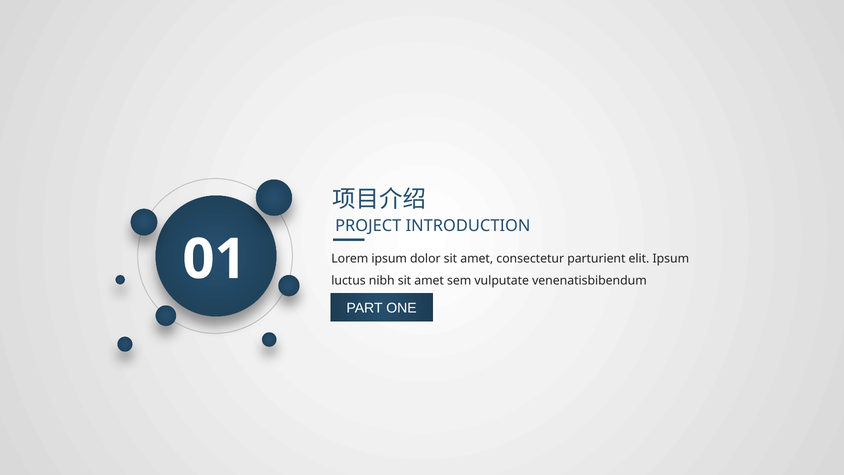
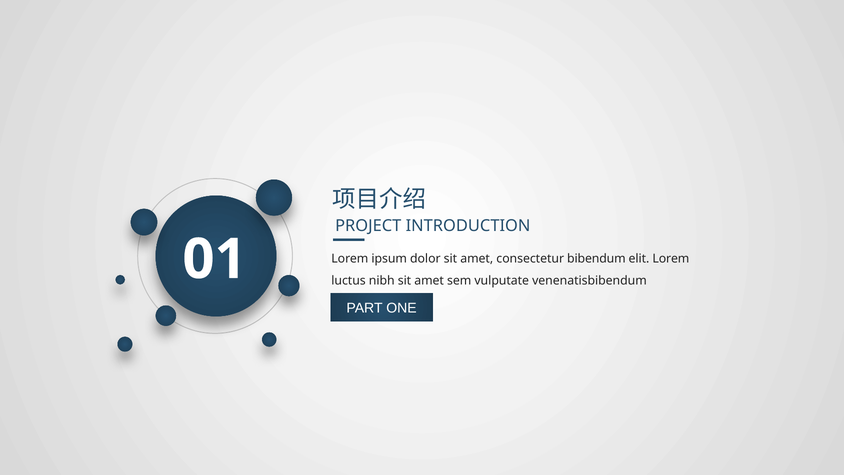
parturient: parturient -> bibendum
elit Ipsum: Ipsum -> Lorem
